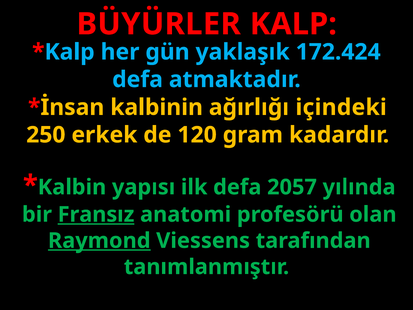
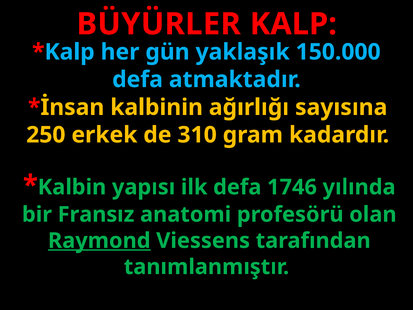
172.424: 172.424 -> 150.000
içindeki: içindeki -> sayısına
120: 120 -> 310
2057: 2057 -> 1746
Fransız underline: present -> none
